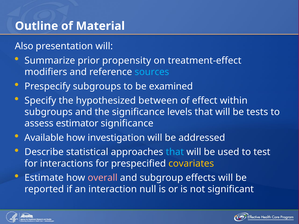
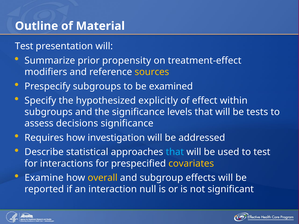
Also at (24, 46): Also -> Test
sources colour: light blue -> yellow
between: between -> explicitly
estimator: estimator -> decisions
Available: Available -> Requires
Estimate: Estimate -> Examine
overall colour: pink -> yellow
